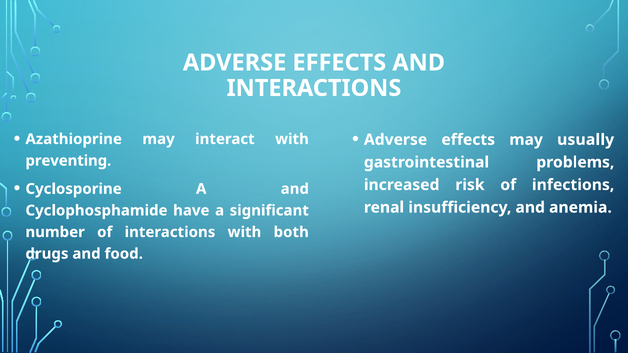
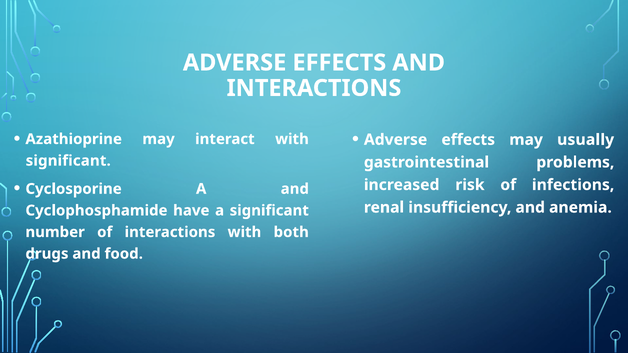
preventing at (68, 161): preventing -> significant
